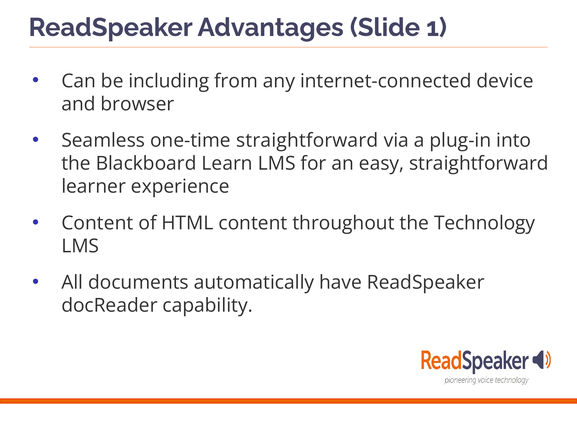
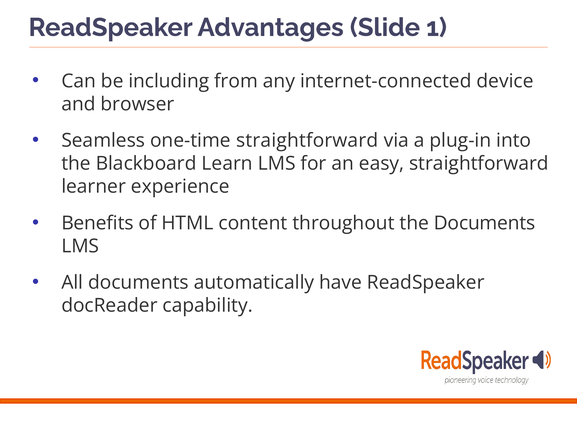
Content at (97, 223): Content -> Benefits
the Technology: Technology -> Documents
